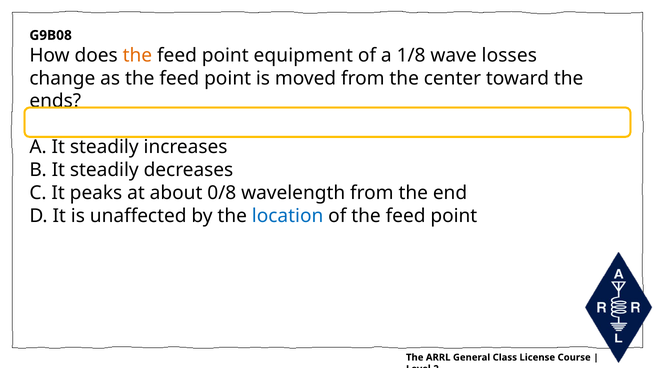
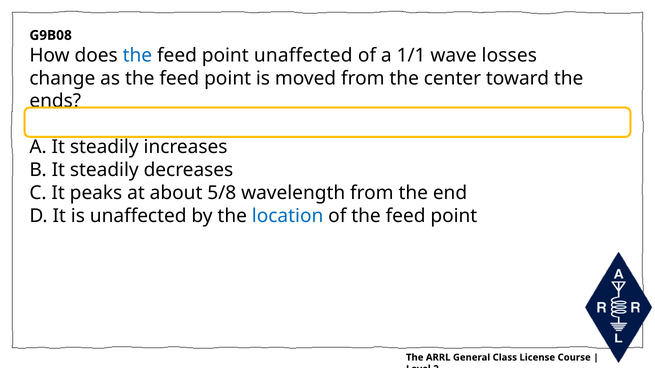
the at (137, 55) colour: orange -> blue
point equipment: equipment -> unaffected
1/8: 1/8 -> 1/1
0/8: 0/8 -> 5/8
